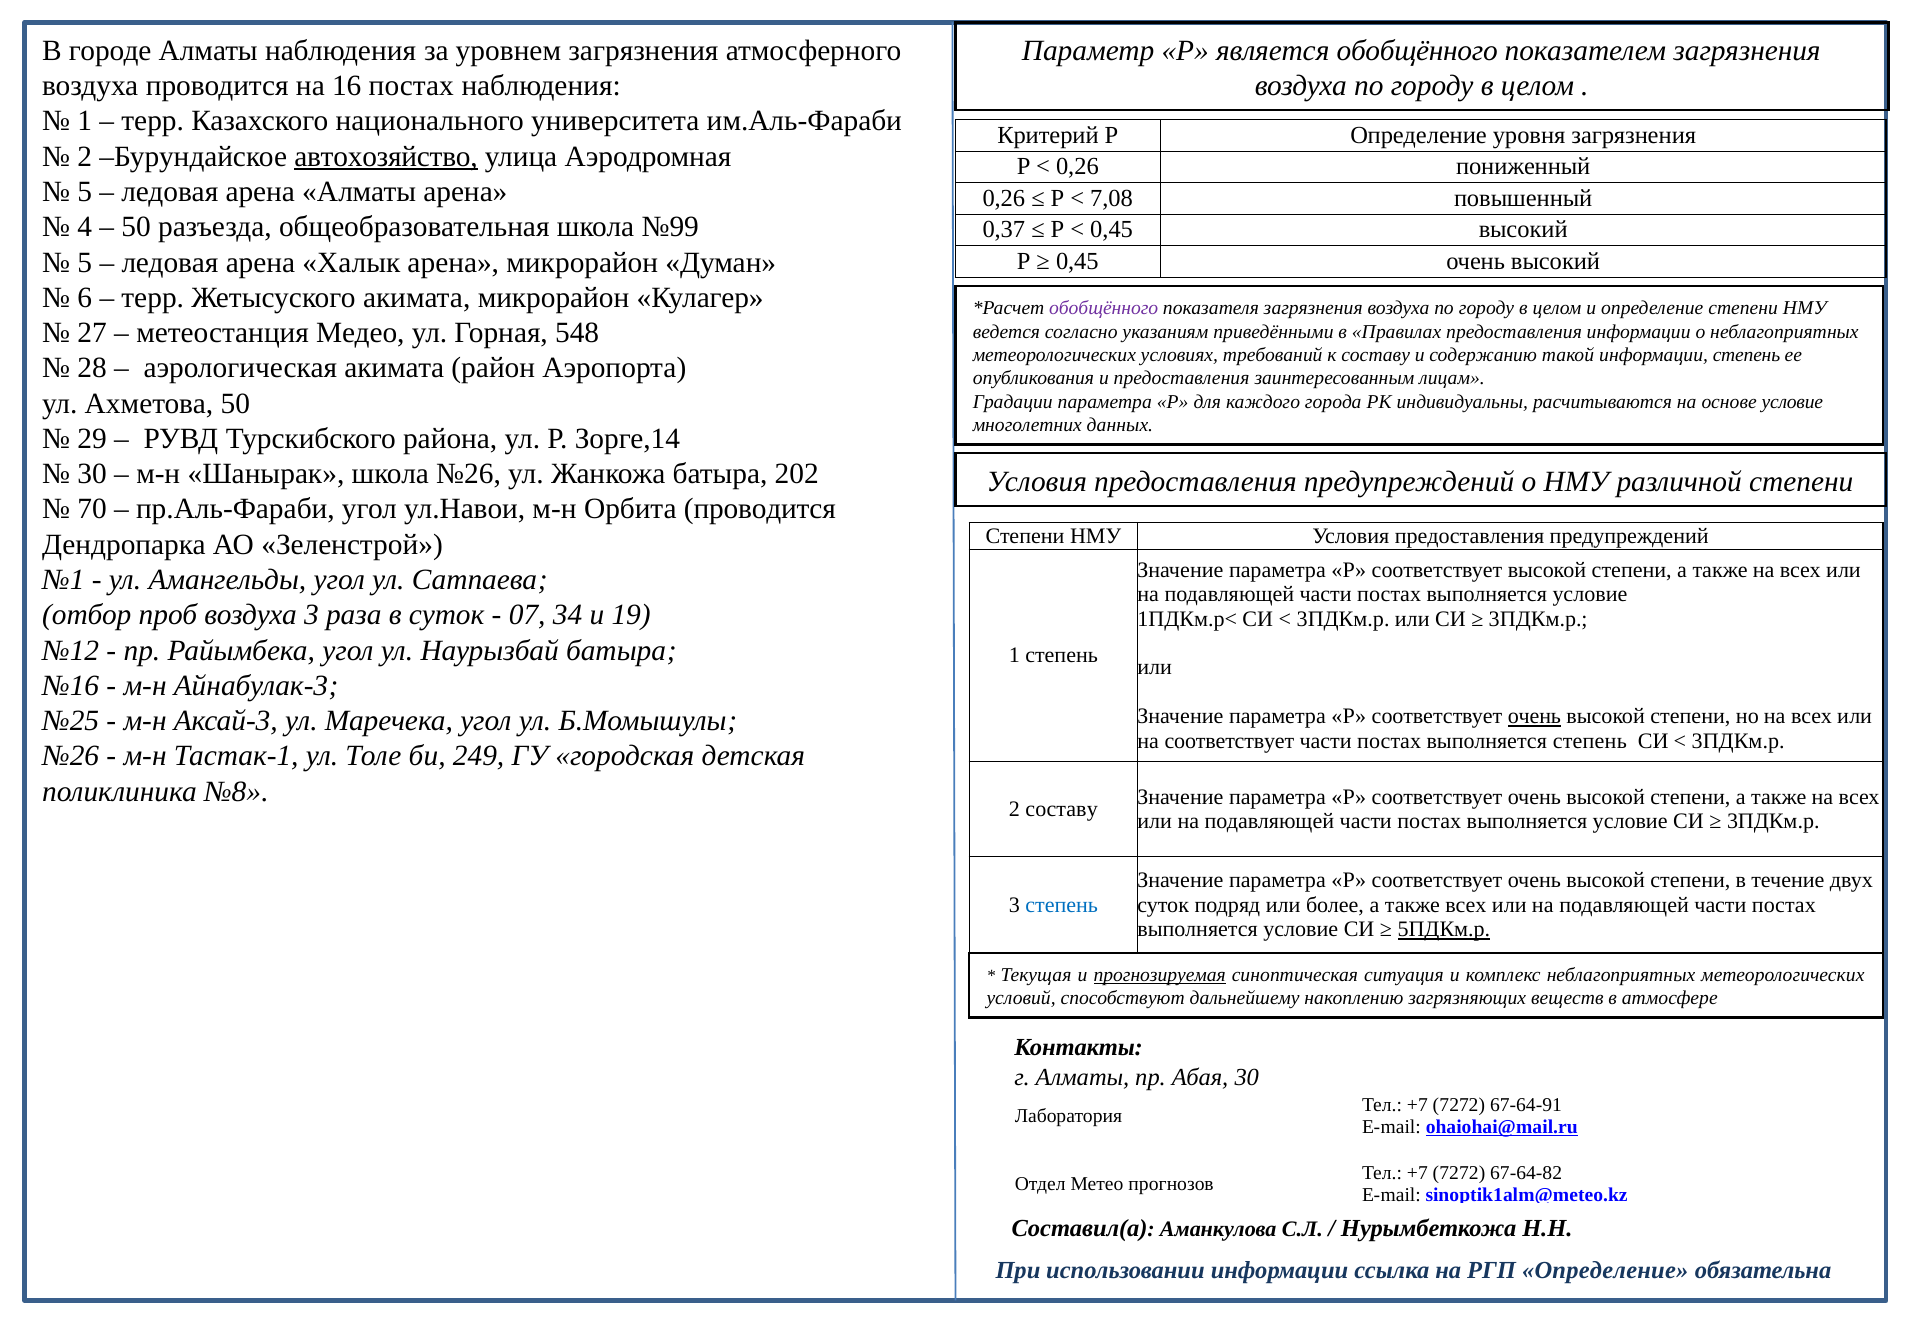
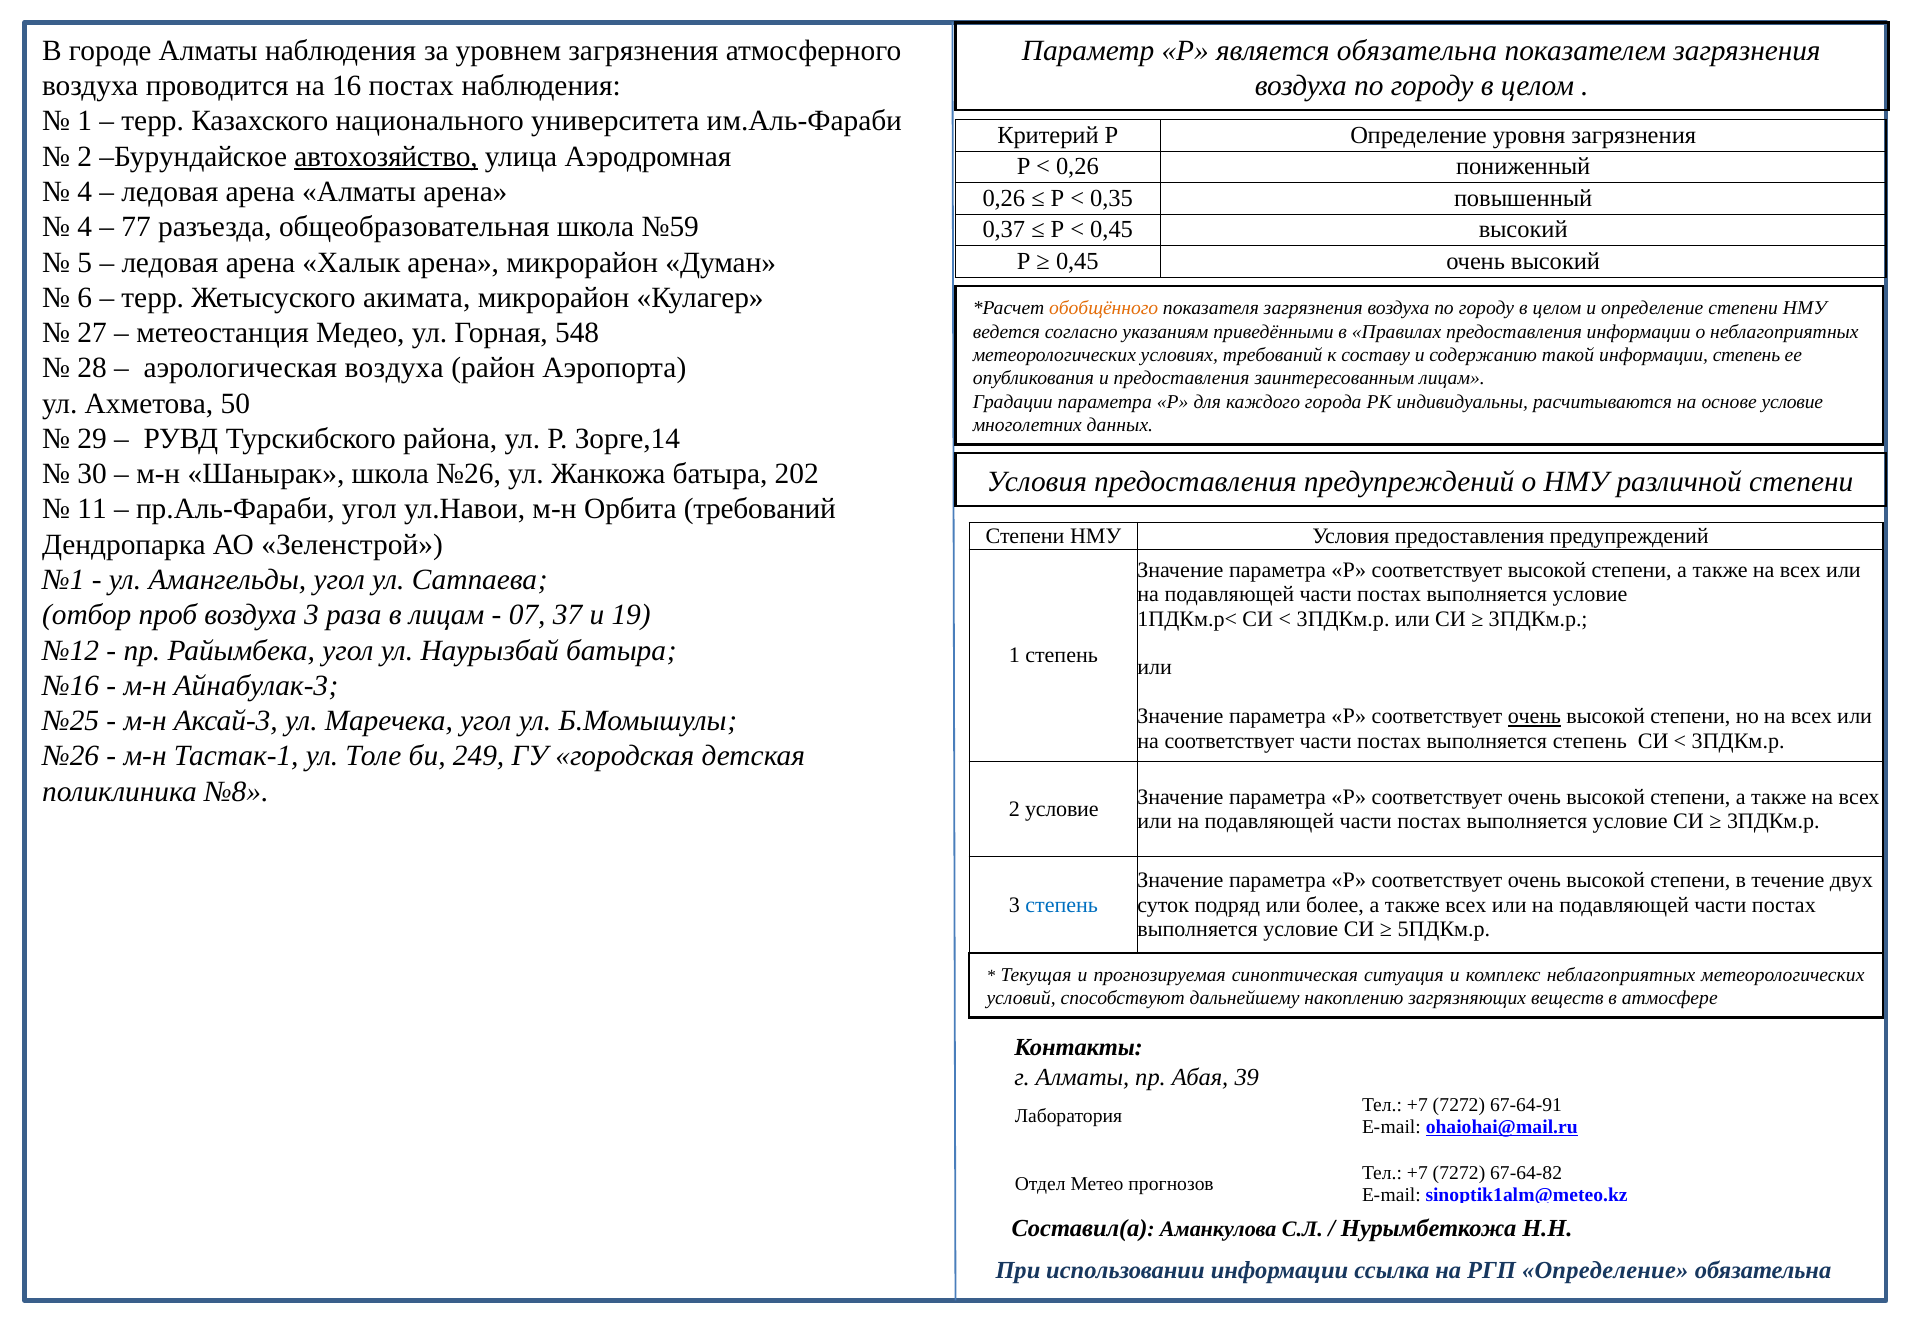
является обобщённого: обобщённого -> обязательна
5 at (85, 192): 5 -> 4
7,08: 7,08 -> 0,35
50 at (136, 227): 50 -> 77
№99: №99 -> №59
обобщённого at (1104, 308) colour: purple -> orange
аэрологическая акимата: акимата -> воздуха
70: 70 -> 11
Орбита проводится: проводится -> требований
в суток: суток -> лицам
34: 34 -> 37
2 составу: составу -> условие
5ПДКм.р underline: present -> none
прогнозируемая underline: present -> none
Абая 30: 30 -> 39
